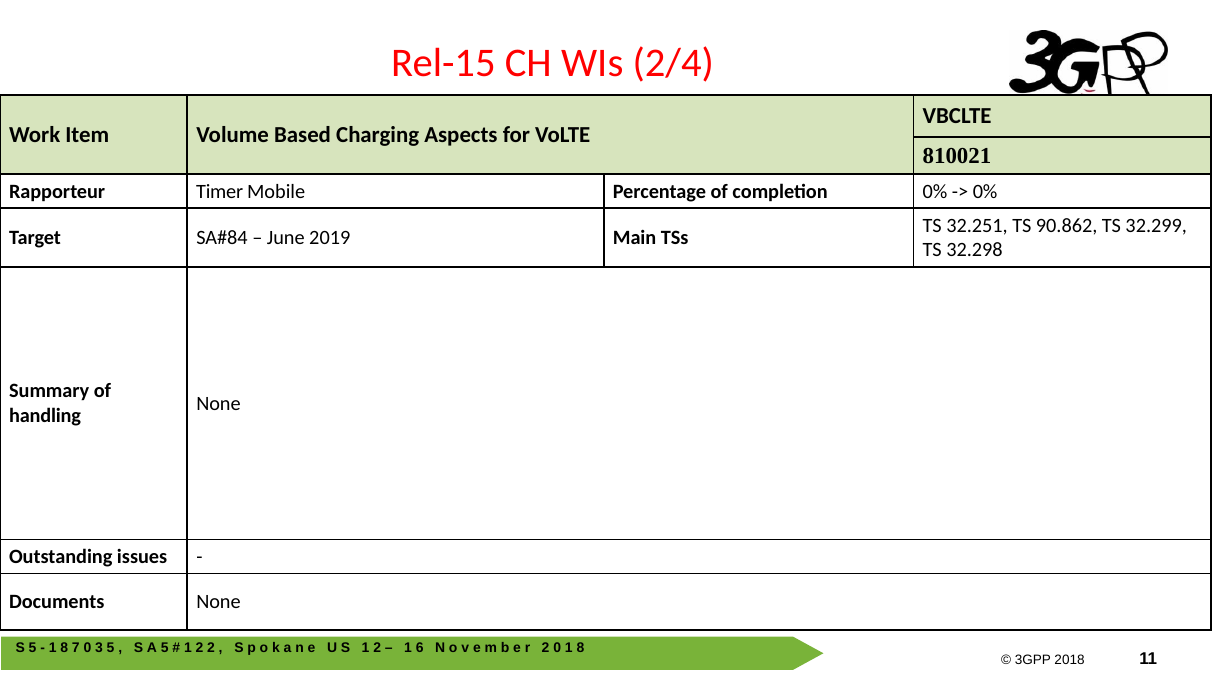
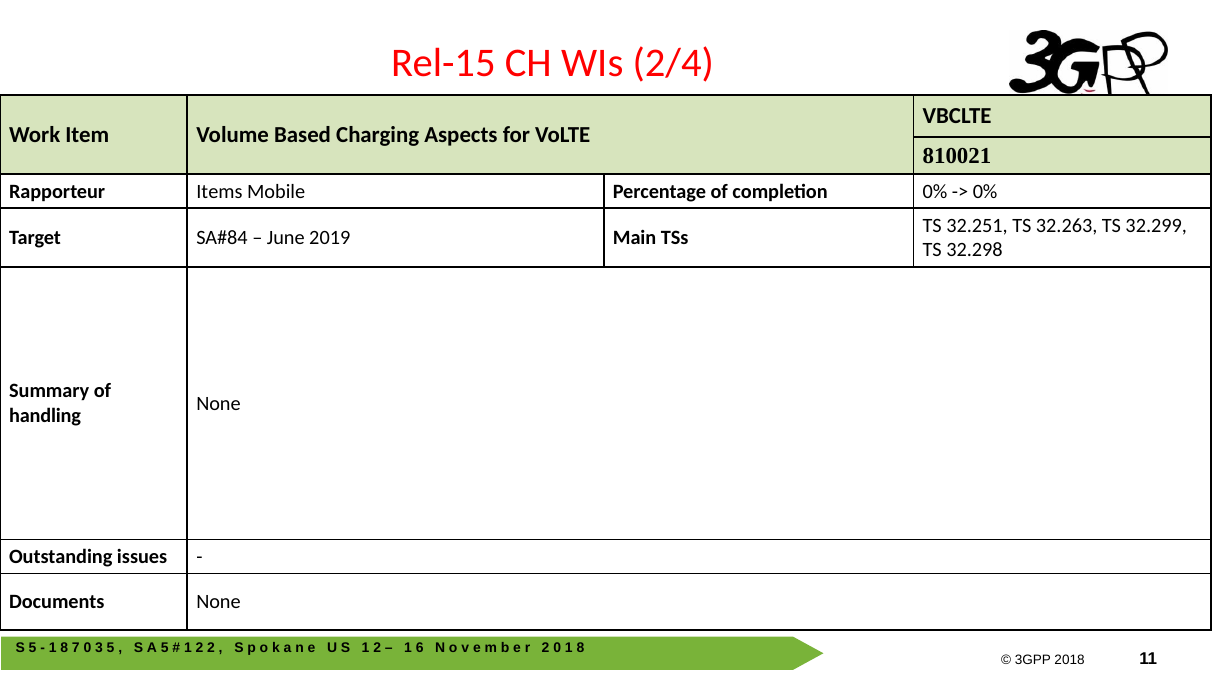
Timer: Timer -> Items
90.862: 90.862 -> 32.263
